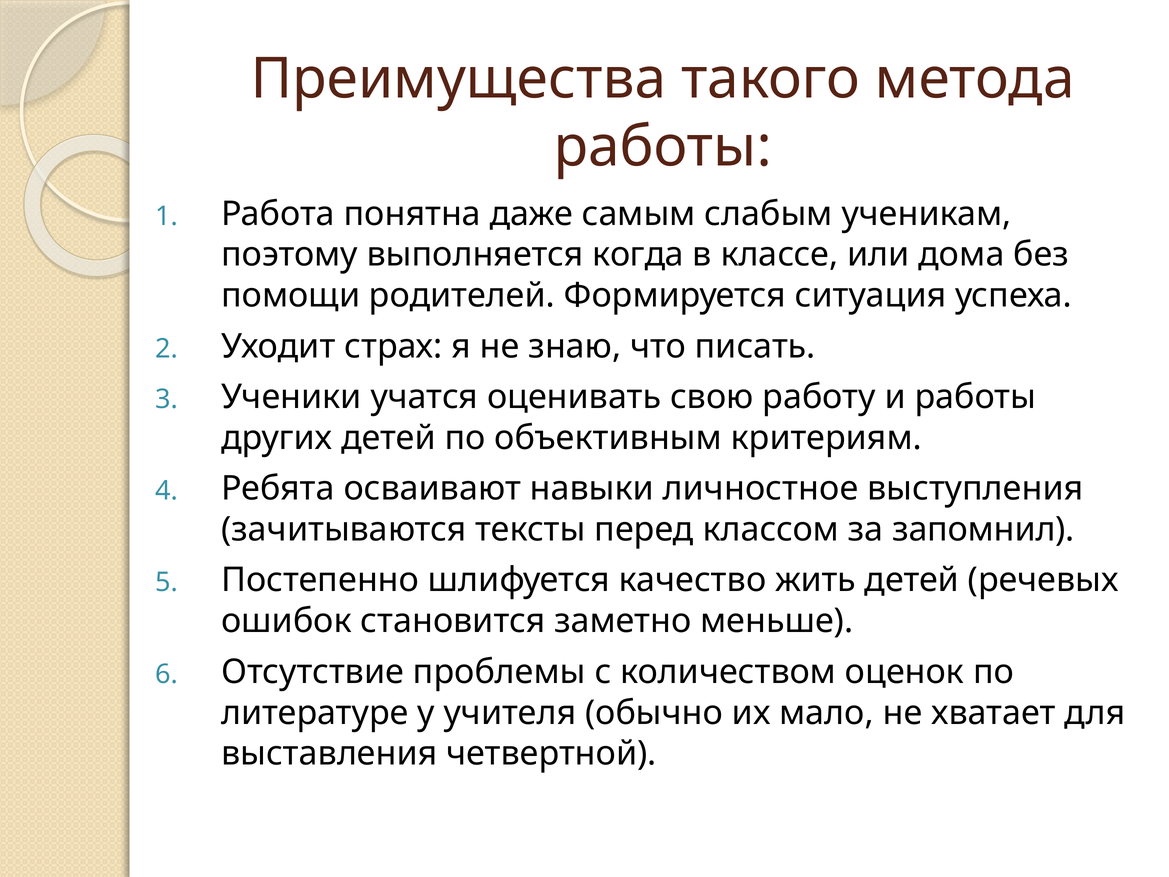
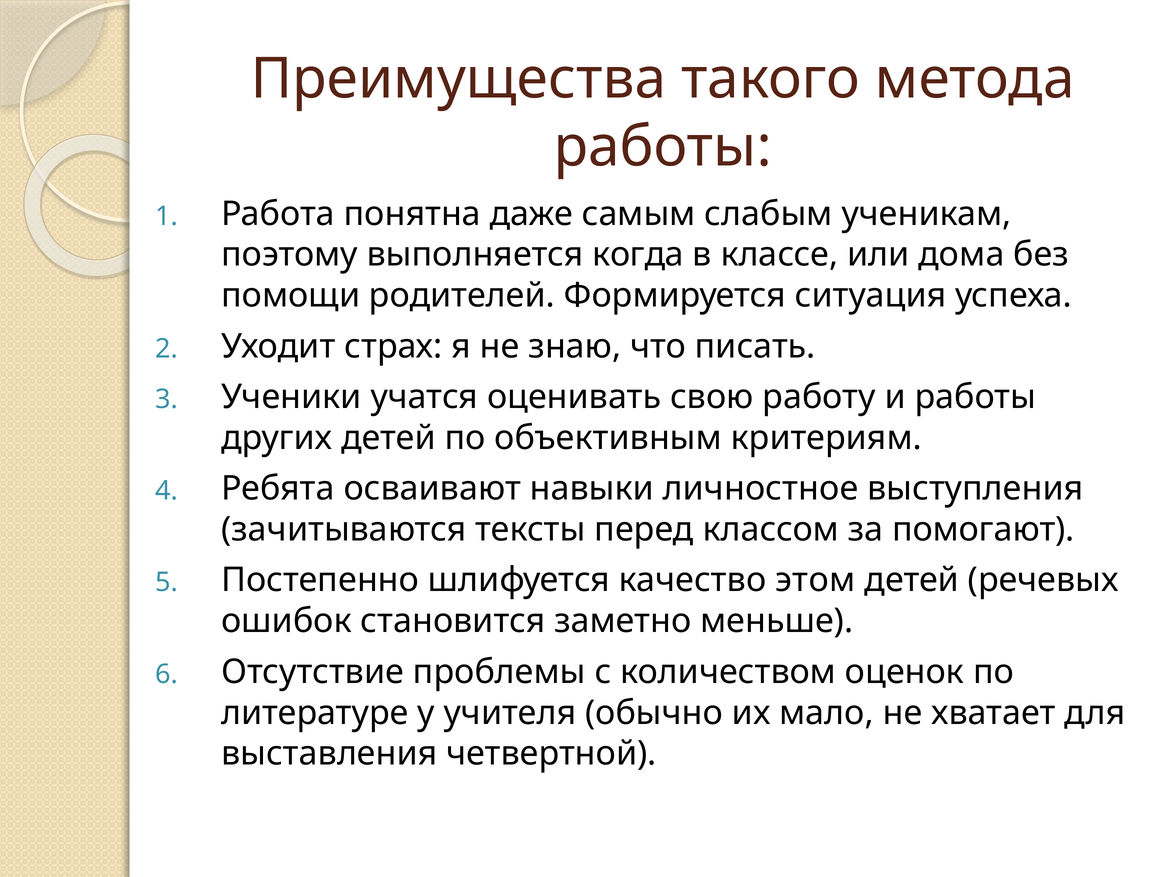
запомнил: запомнил -> помогают
жить: жить -> этом
